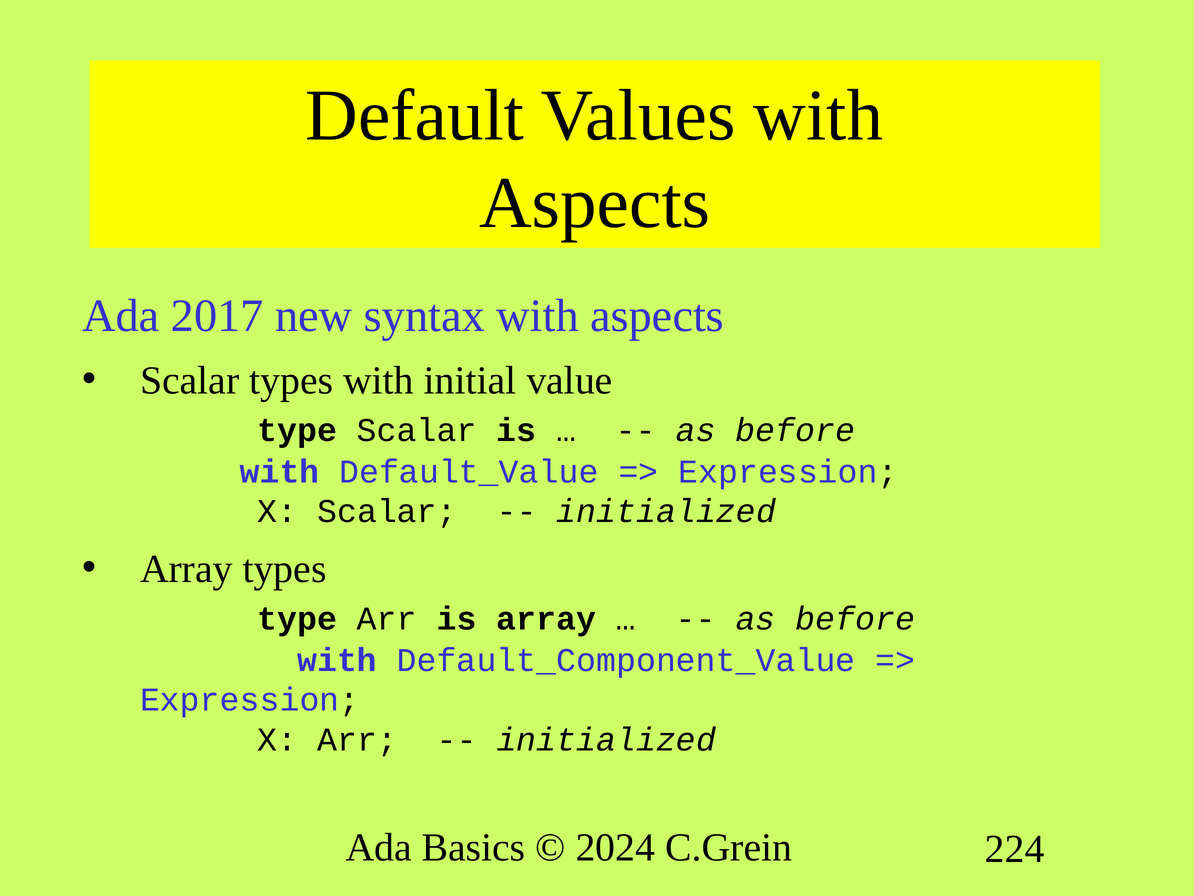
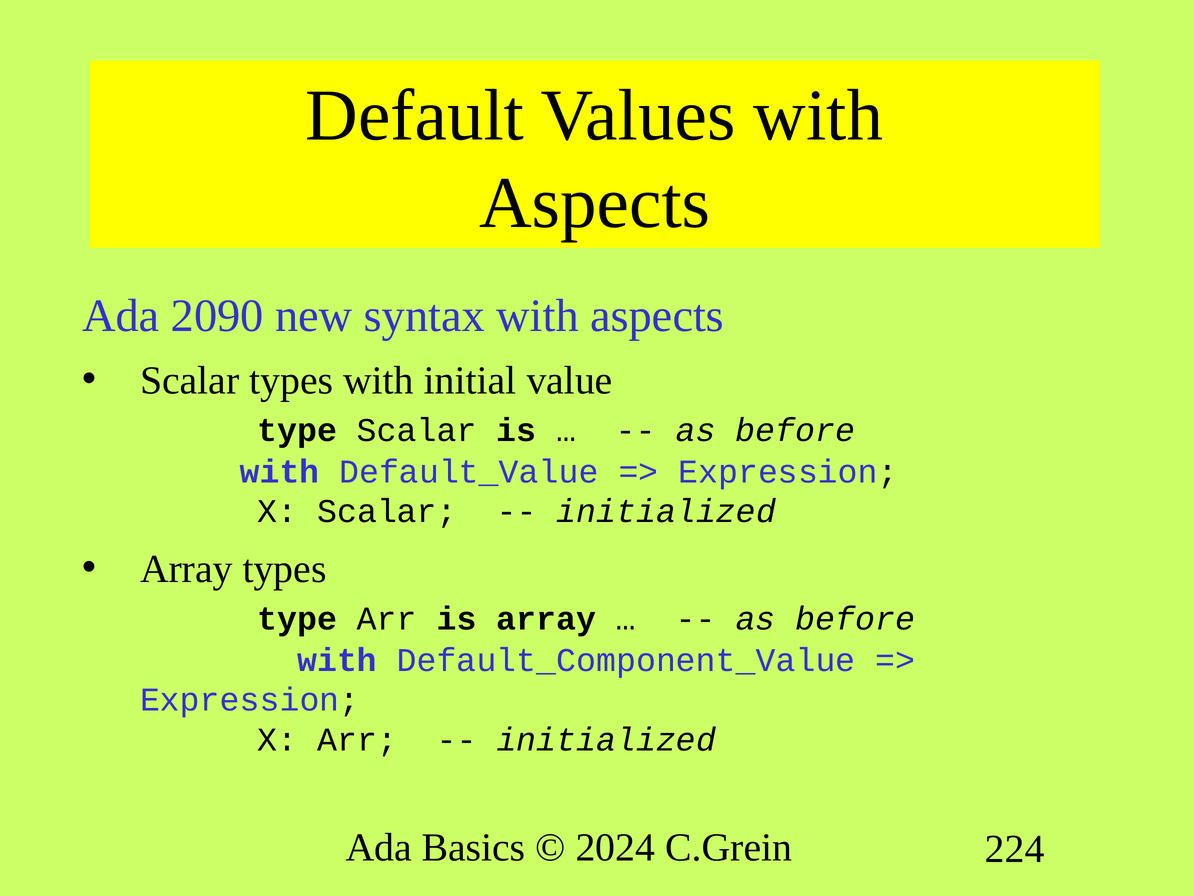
2017: 2017 -> 2090
